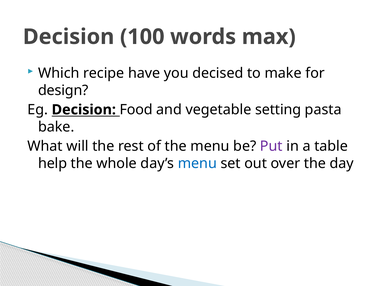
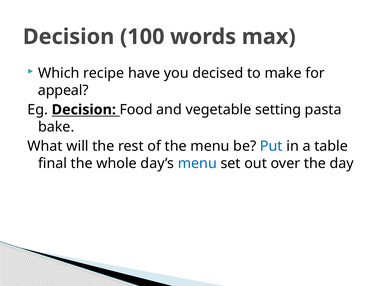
design: design -> appeal
Put colour: purple -> blue
help: help -> final
